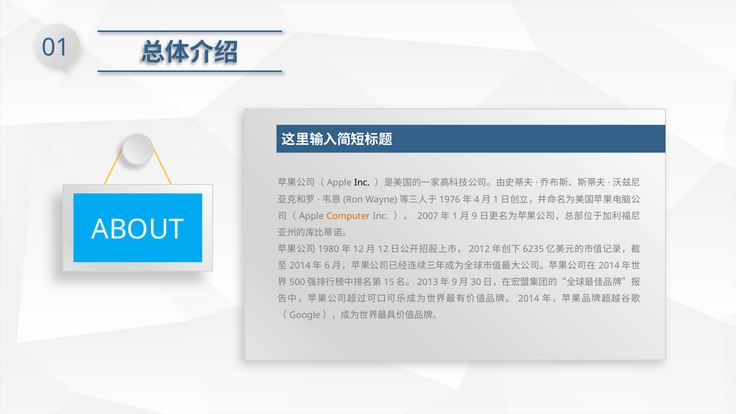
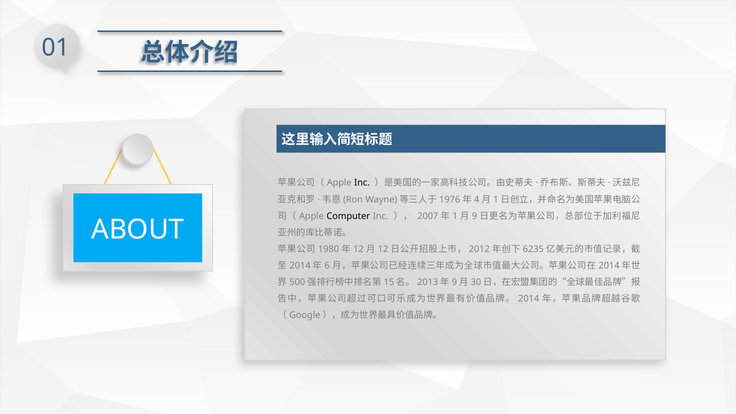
Computer colour: orange -> black
